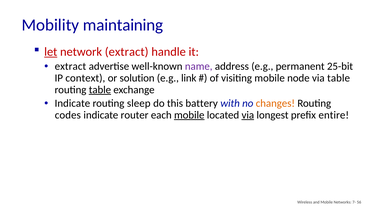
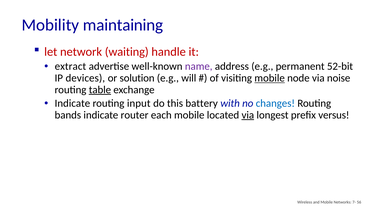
let underline: present -> none
network extract: extract -> waiting
25-bit: 25-bit -> 52-bit
context: context -> devices
link: link -> will
mobile at (270, 78) underline: none -> present
via table: table -> noise
sleep: sleep -> input
changes colour: orange -> blue
codes: codes -> bands
mobile at (189, 115) underline: present -> none
entire: entire -> versus
